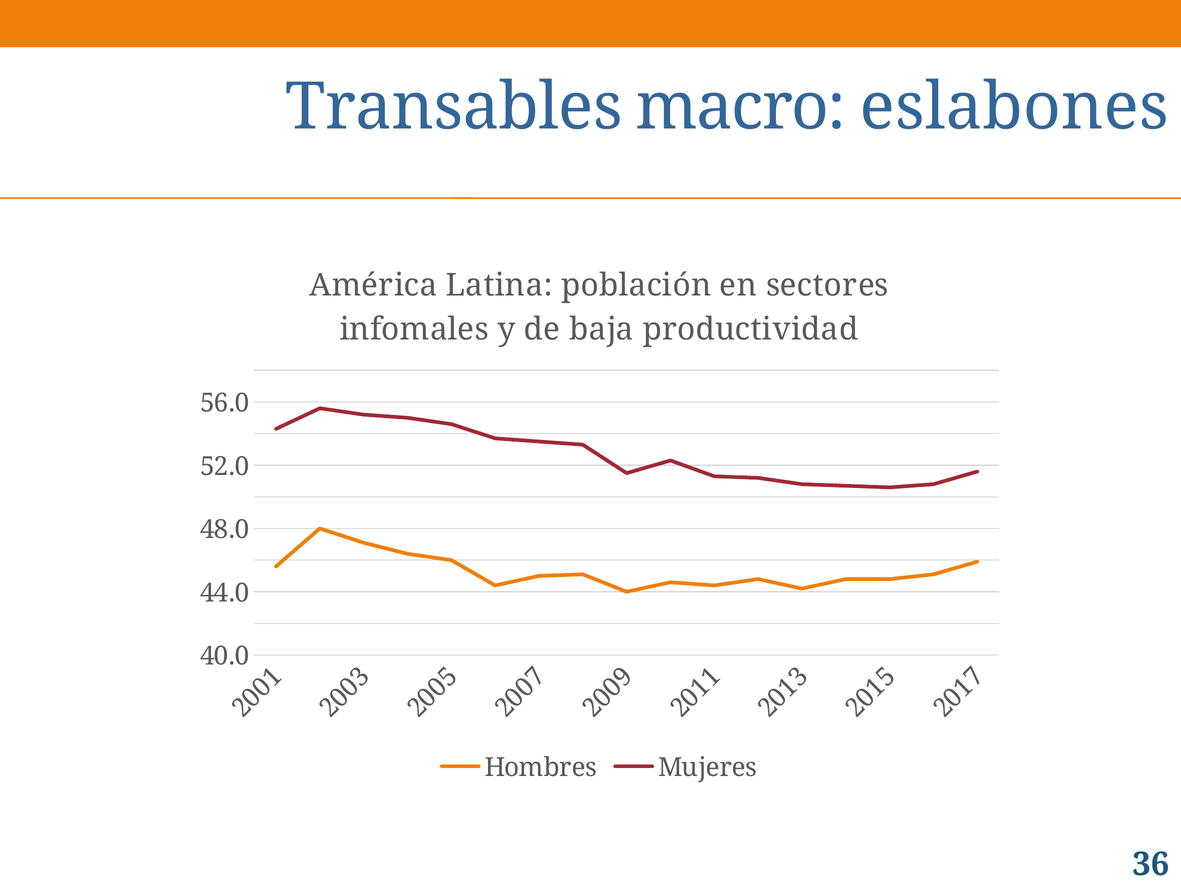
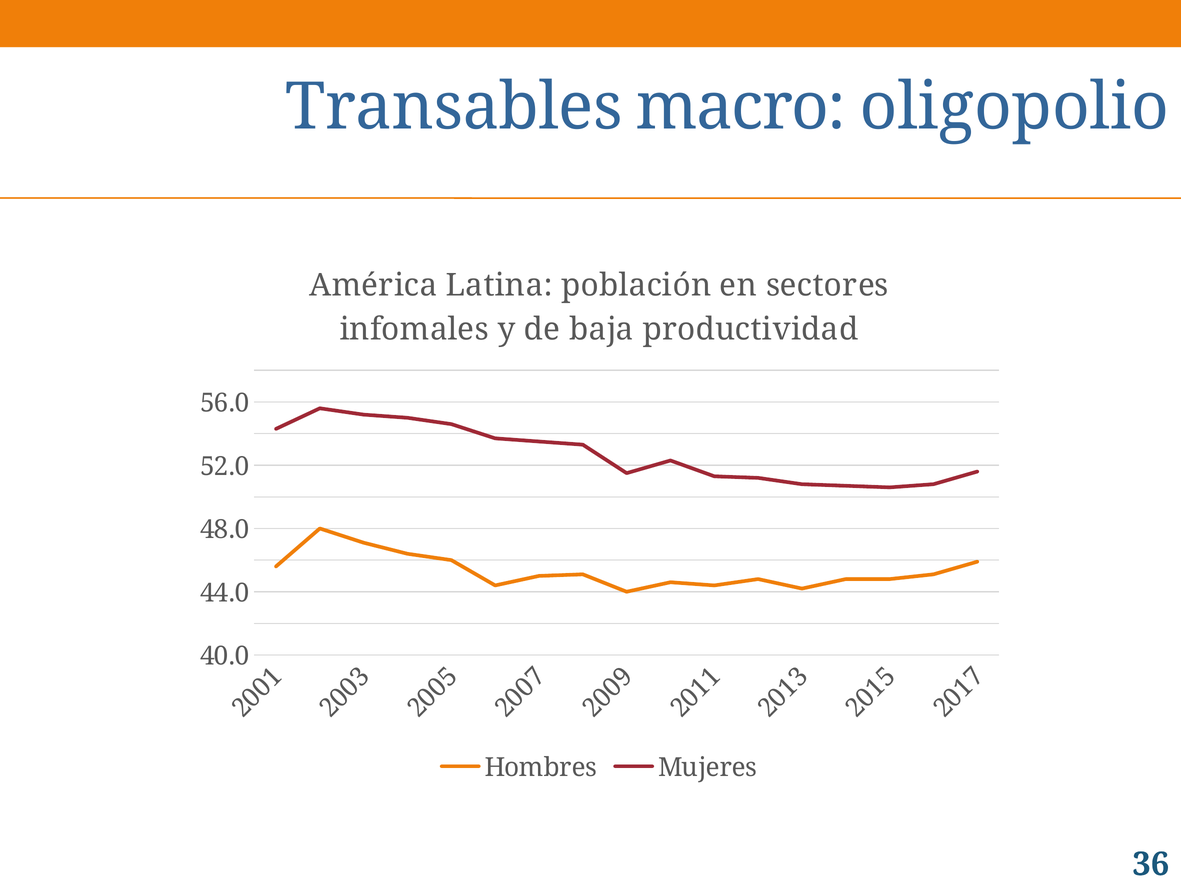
eslabones: eslabones -> oligopolio
